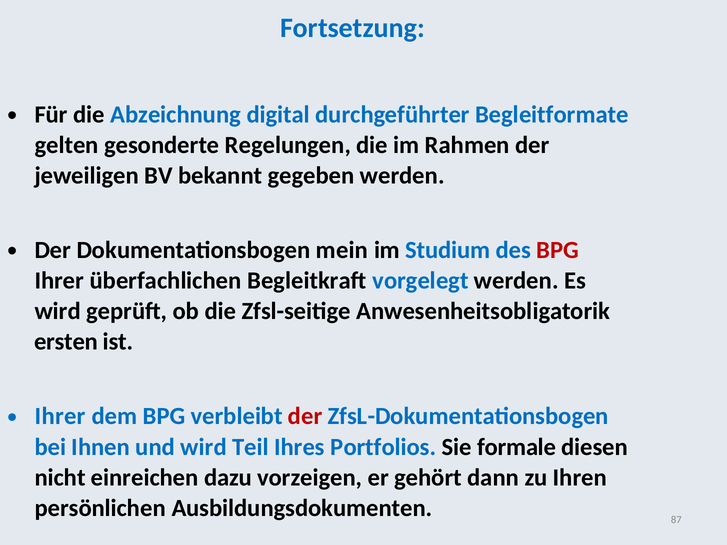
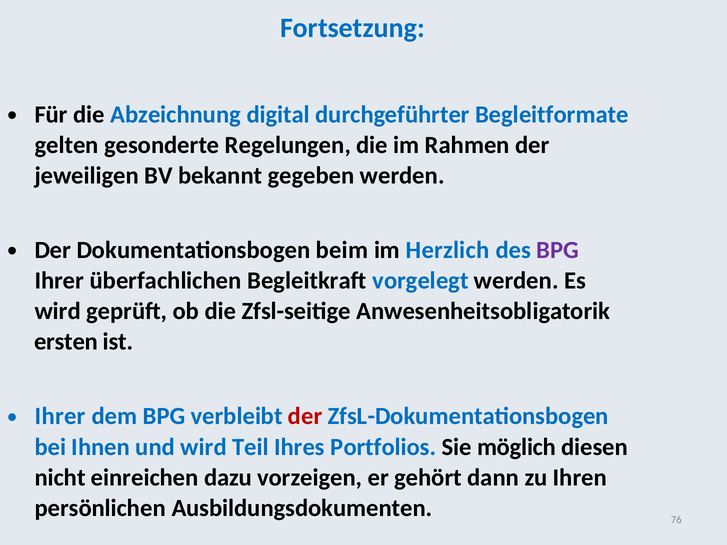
mein: mein -> beim
Studium: Studium -> Herzlich
BPG at (558, 250) colour: red -> purple
formale: formale -> möglich
87: 87 -> 76
